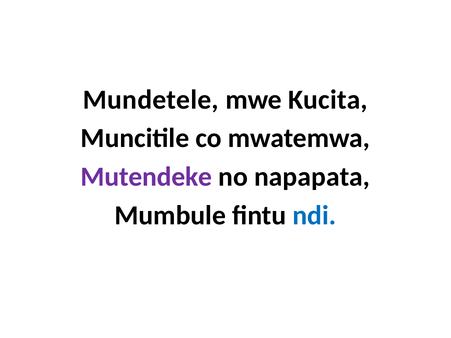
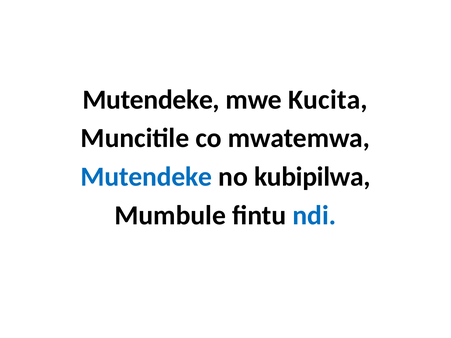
Mundetele at (151, 100): Mundetele -> Mutendeke
Mutendeke at (146, 177) colour: purple -> blue
napapata: napapata -> kubipilwa
